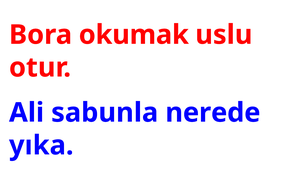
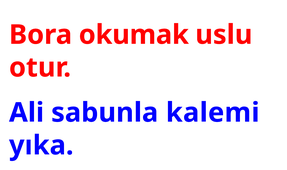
nerede: nerede -> kalemi
